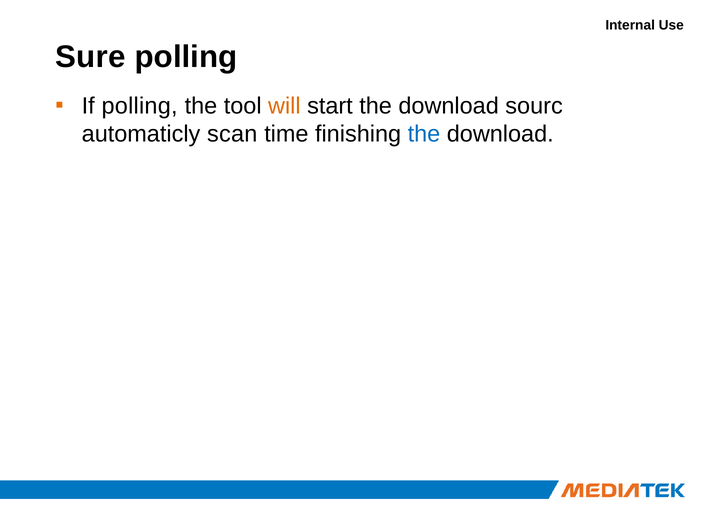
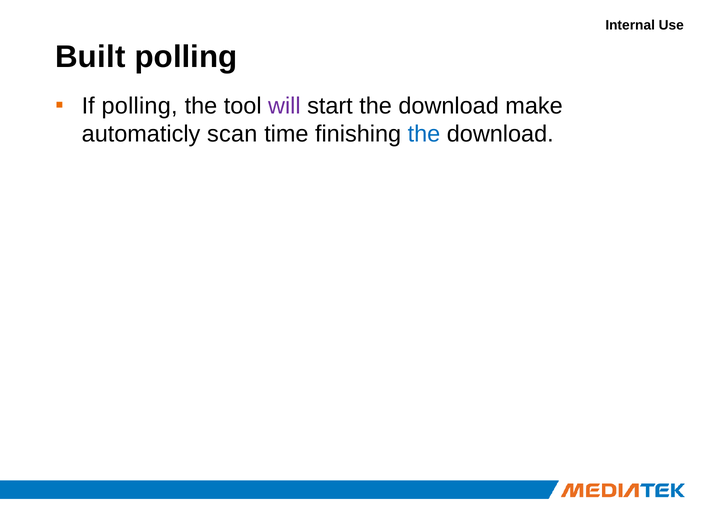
Sure: Sure -> Built
will colour: orange -> purple
sourc: sourc -> make
